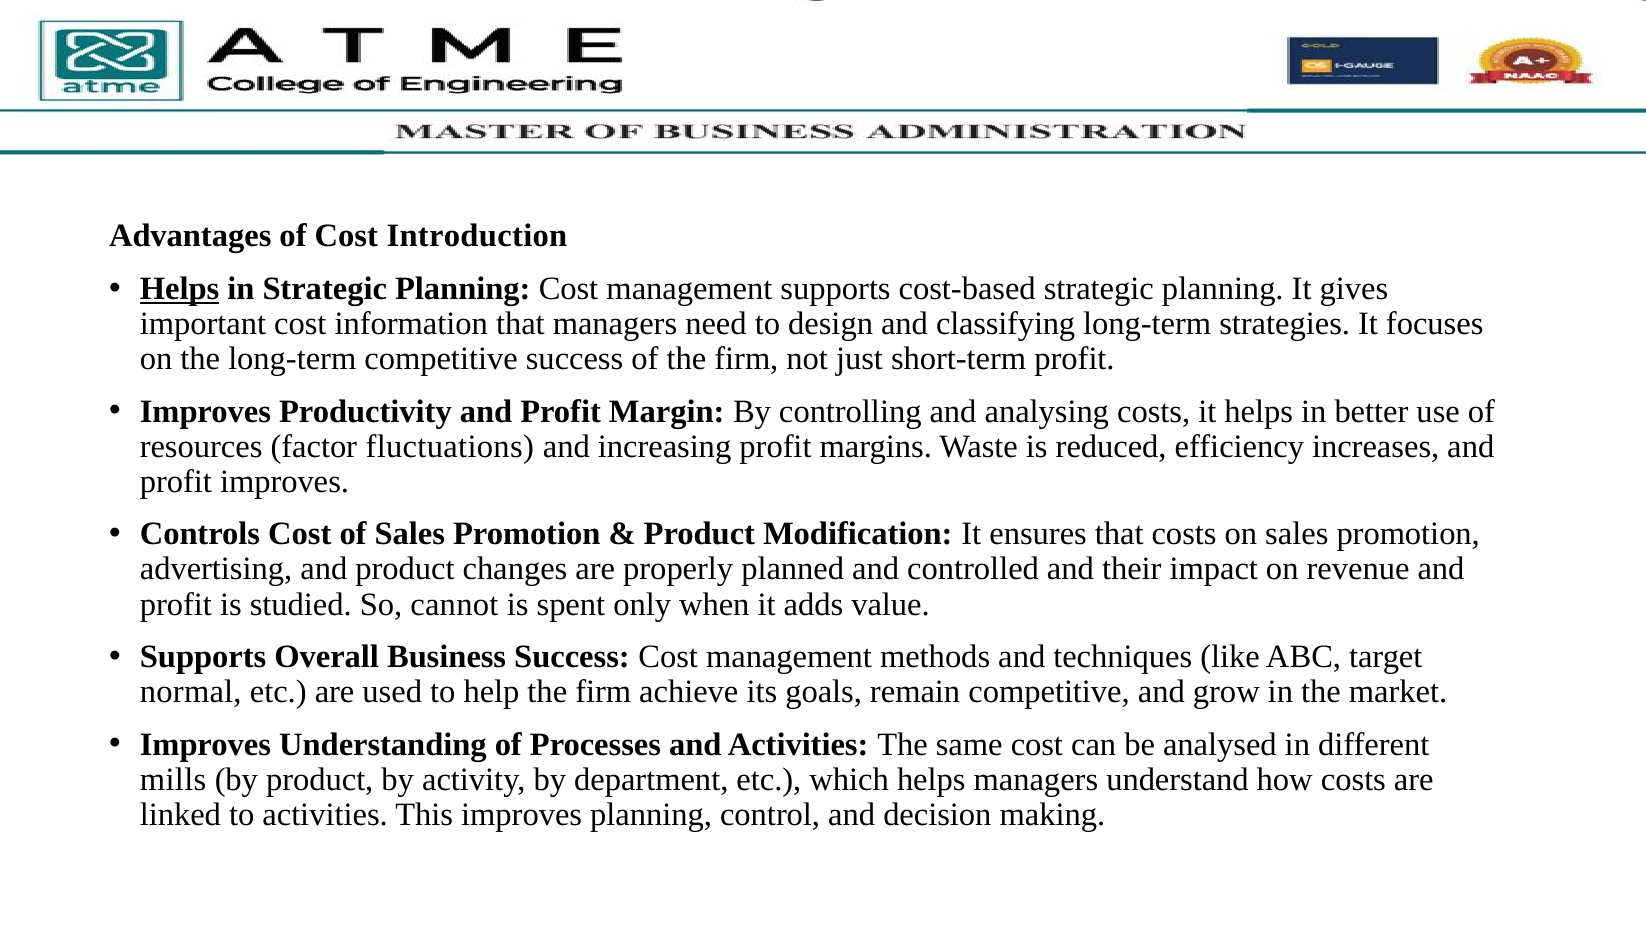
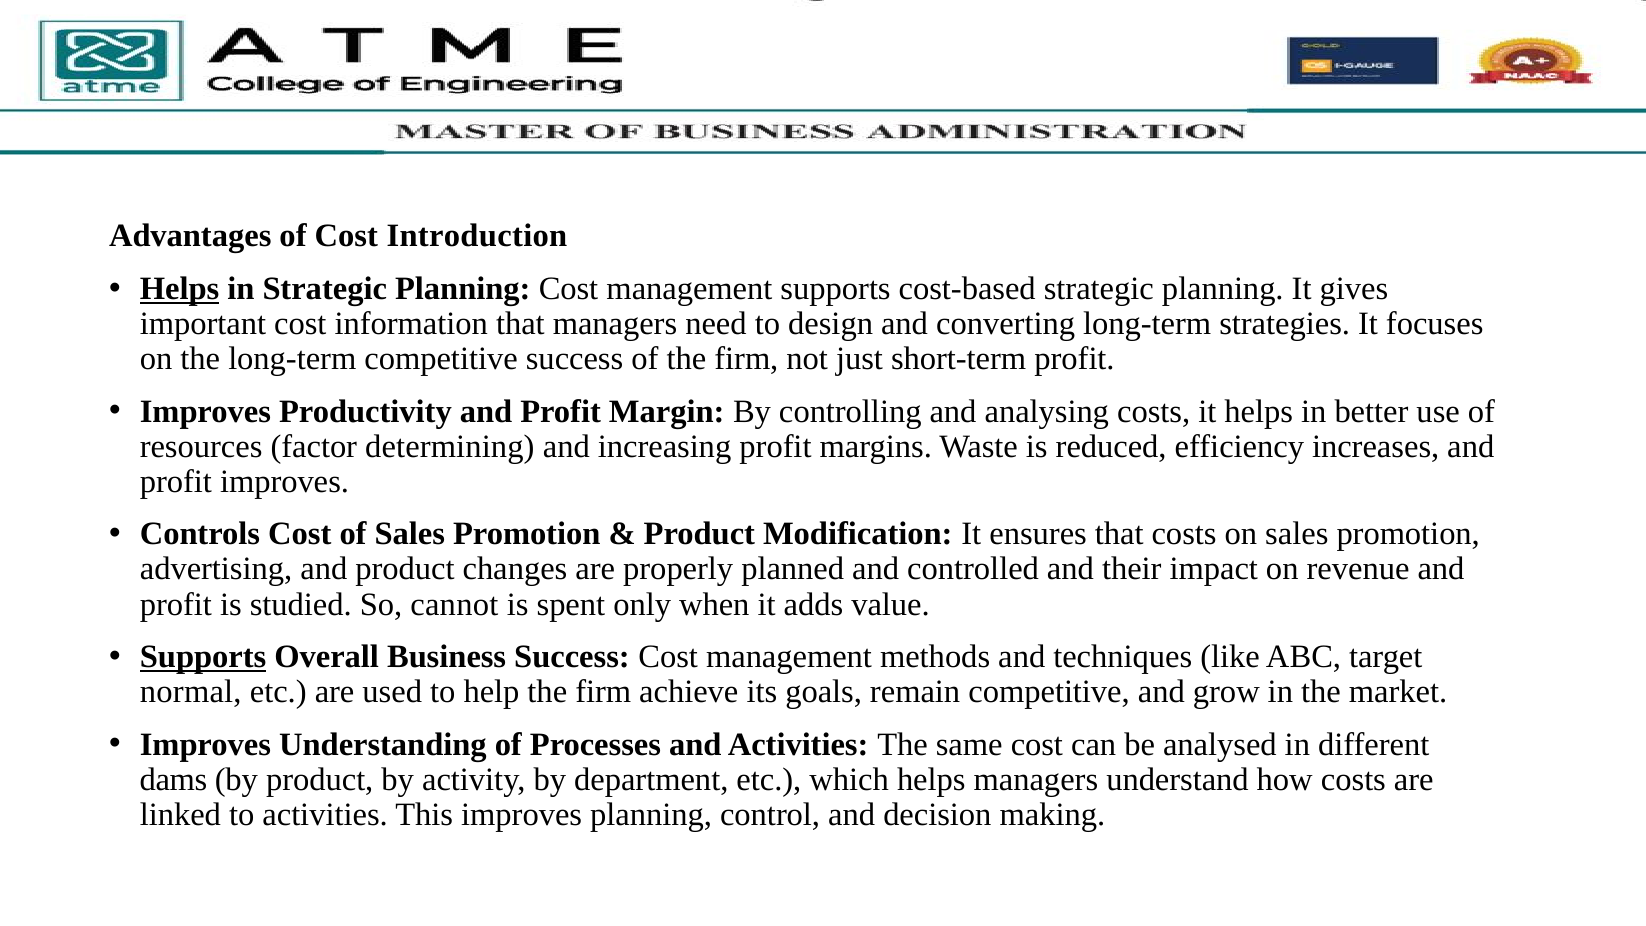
classifying: classifying -> converting
fluctuations: fluctuations -> determining
Supports at (203, 657) underline: none -> present
mills: mills -> dams
